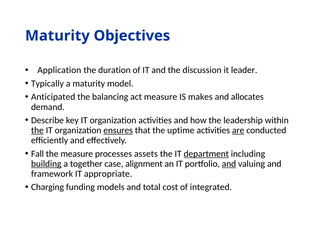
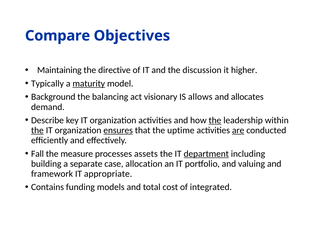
Maturity at (57, 36): Maturity -> Compare
Application: Application -> Maintaining
duration: duration -> directive
leader: leader -> higher
maturity at (89, 84) underline: none -> present
Anticipated: Anticipated -> Background
act measure: measure -> visionary
makes: makes -> allows
the at (215, 120) underline: none -> present
building underline: present -> none
together: together -> separate
alignment: alignment -> allocation
and at (229, 164) underline: present -> none
Charging: Charging -> Contains
